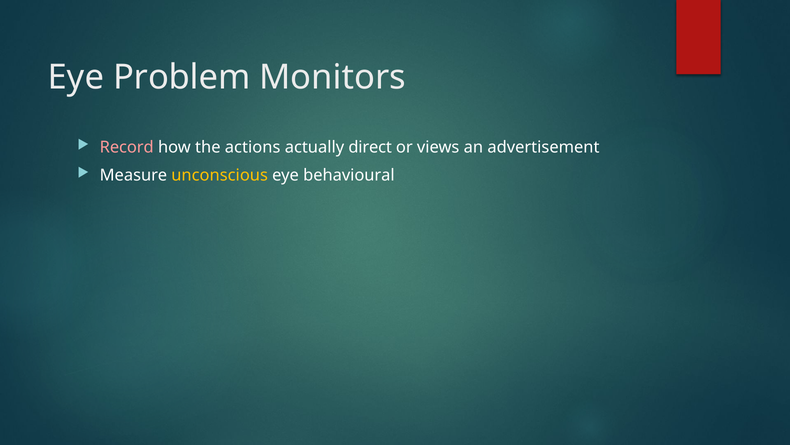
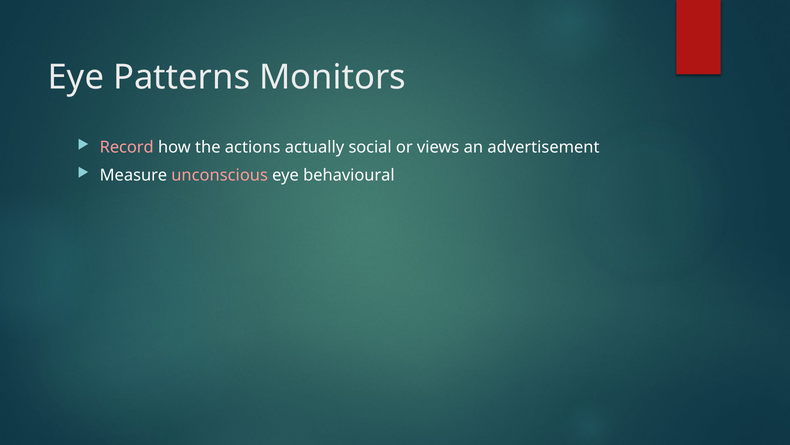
Problem: Problem -> Patterns
direct: direct -> social
unconscious colour: yellow -> pink
